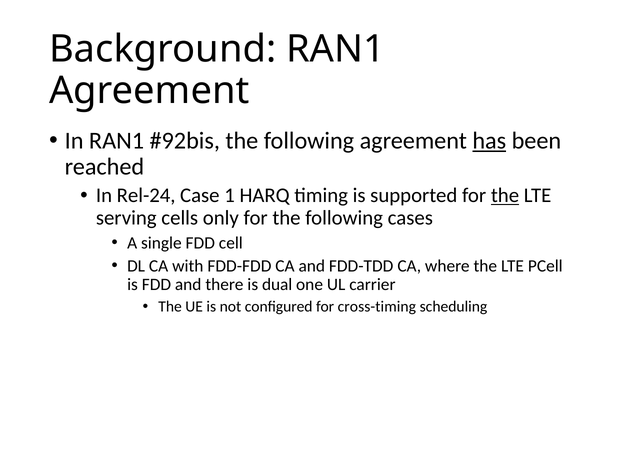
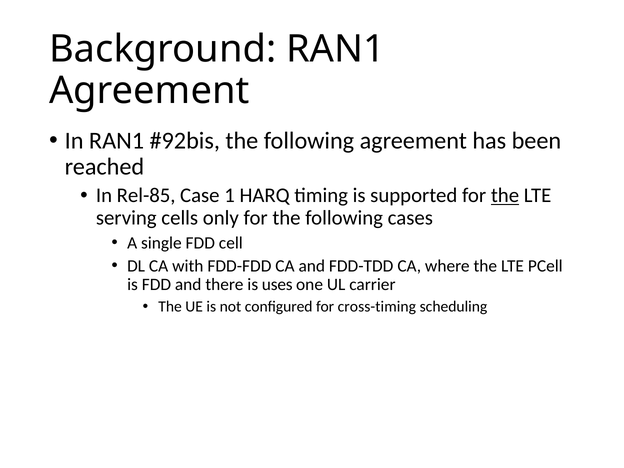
has underline: present -> none
Rel-24: Rel-24 -> Rel-85
dual: dual -> uses
